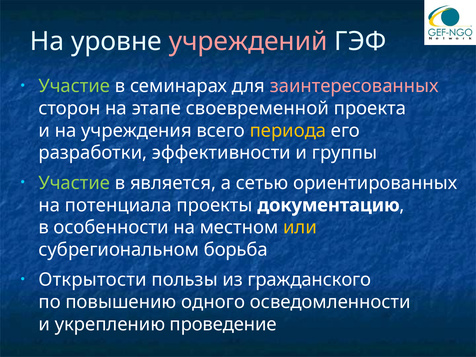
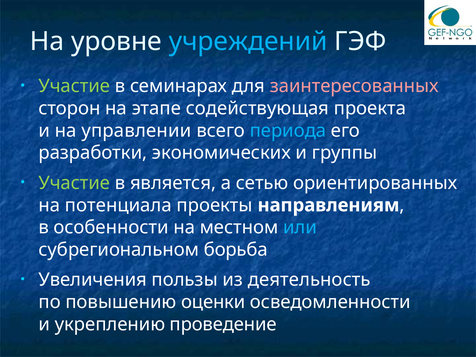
учреждений colour: pink -> light blue
своевременной: своевременной -> содействующая
учреждения: учреждения -> управлении
периода colour: yellow -> light blue
эффективности: эффективности -> экономических
документацию: документацию -> направлениям
или colour: yellow -> light blue
Открытости: Открытости -> Увеличения
гражданского: гражданского -> деятельность
одного: одного -> оценки
